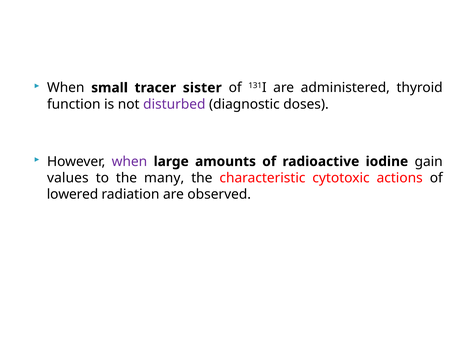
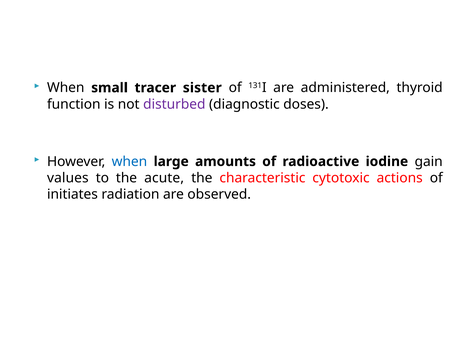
when at (129, 162) colour: purple -> blue
many: many -> acute
lowered: lowered -> initiates
